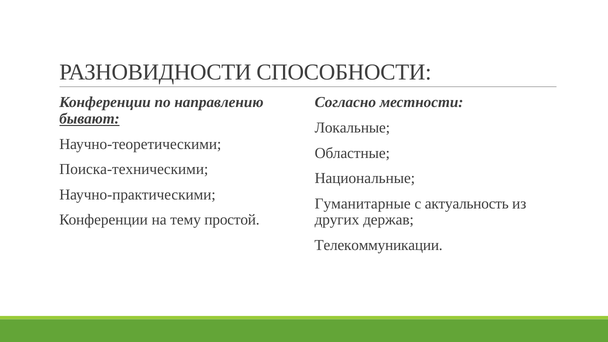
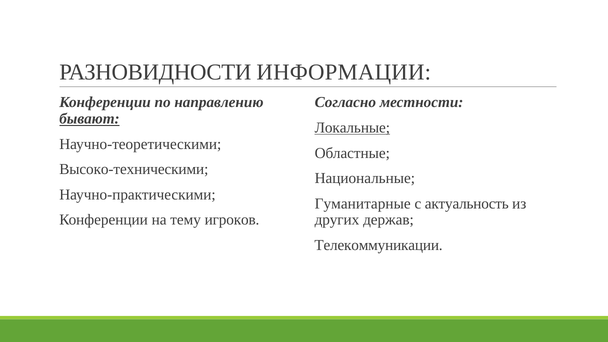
СПОСОБНОСТИ: СПОСОБНОСТИ -> ИНФОРМАЦИИ
Локальные underline: none -> present
Поиска-техническими: Поиска-техническими -> Высоко-техническими
простой: простой -> игроков
